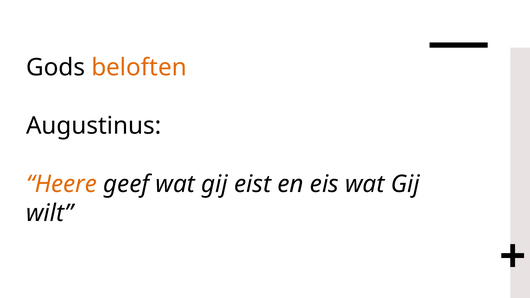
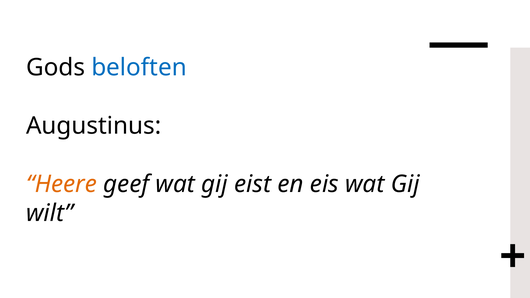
beloften colour: orange -> blue
